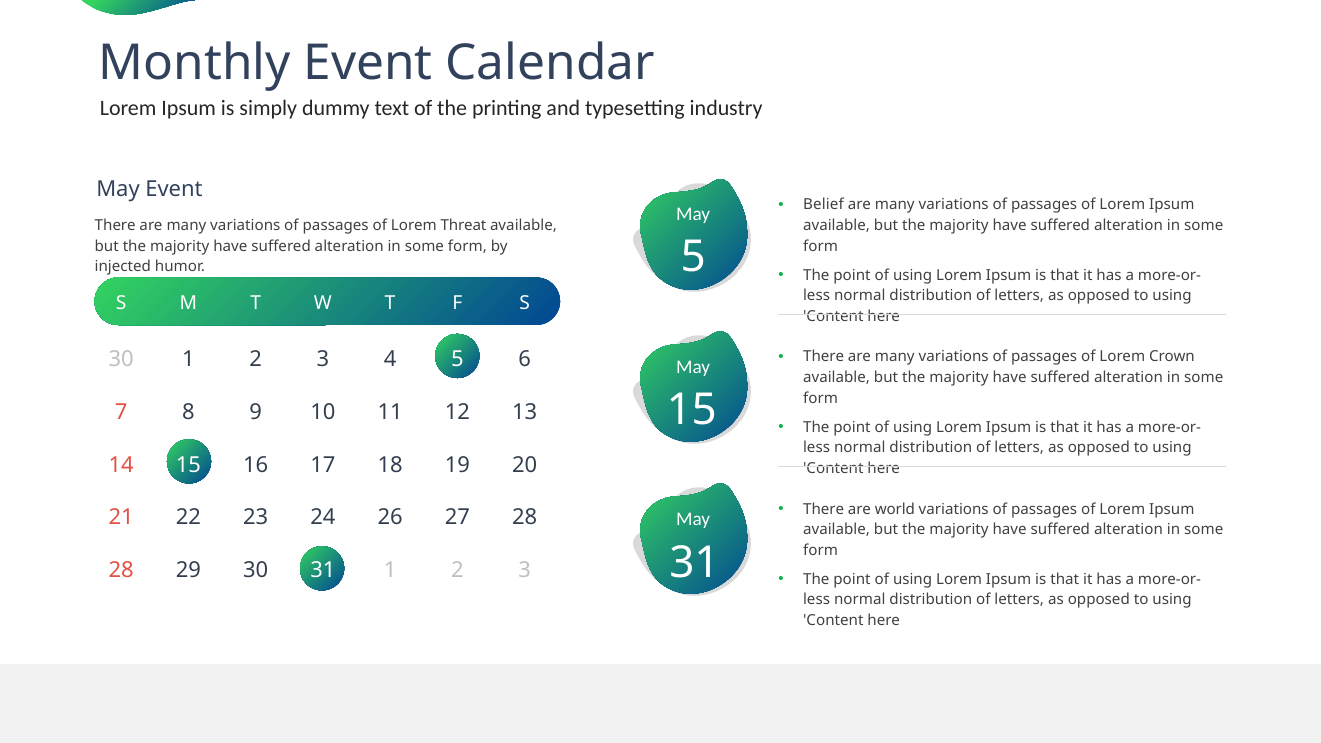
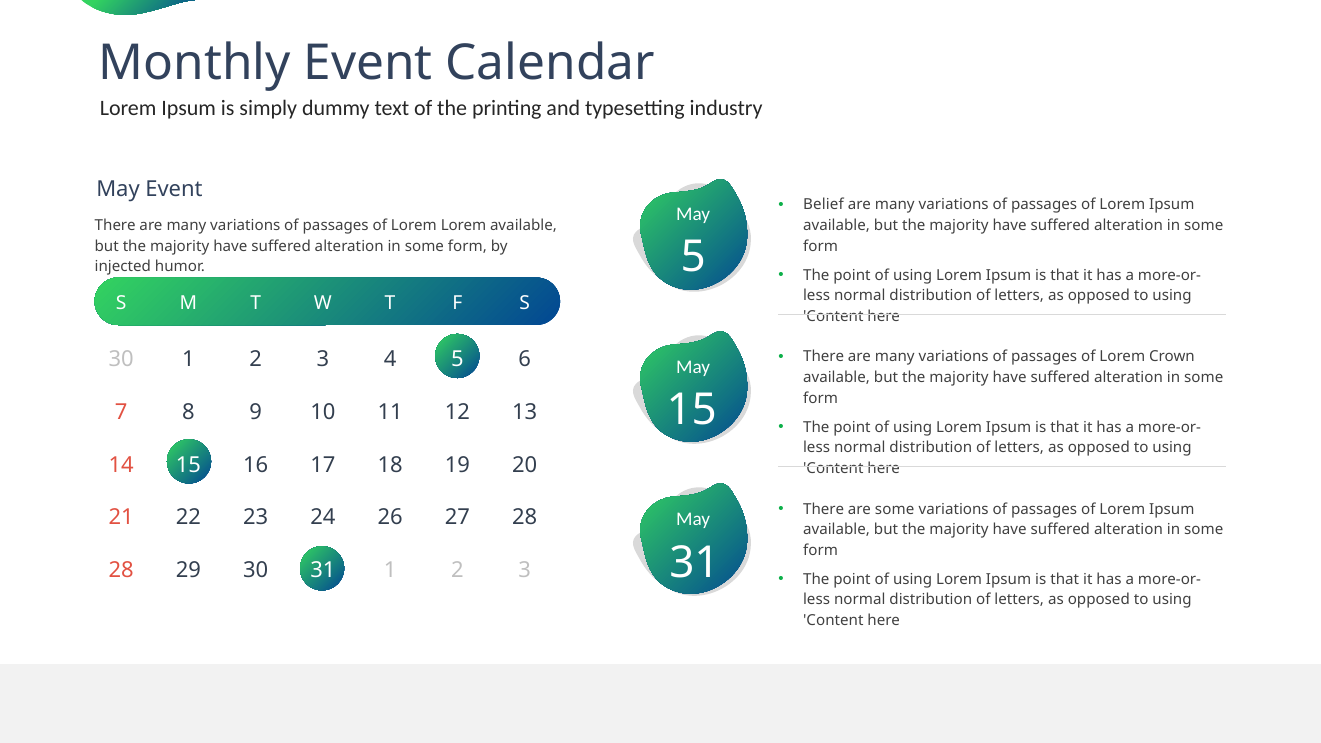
Lorem Threat: Threat -> Lorem
are world: world -> some
